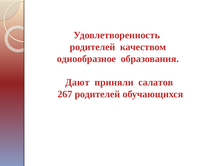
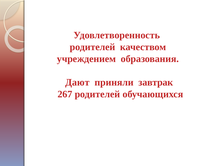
однообразное: однообразное -> учреждением
салатов: салатов -> завтрак
